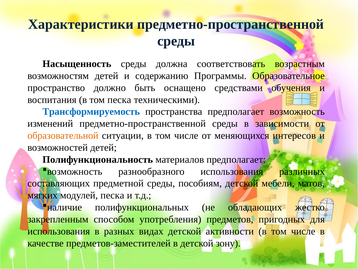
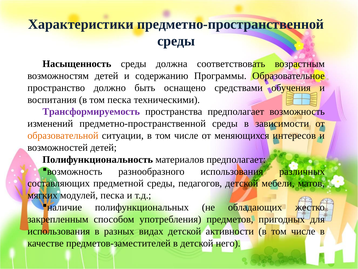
Трансформируемость colour: blue -> purple
пособиям: пособиям -> педагогов
зону: зону -> него
